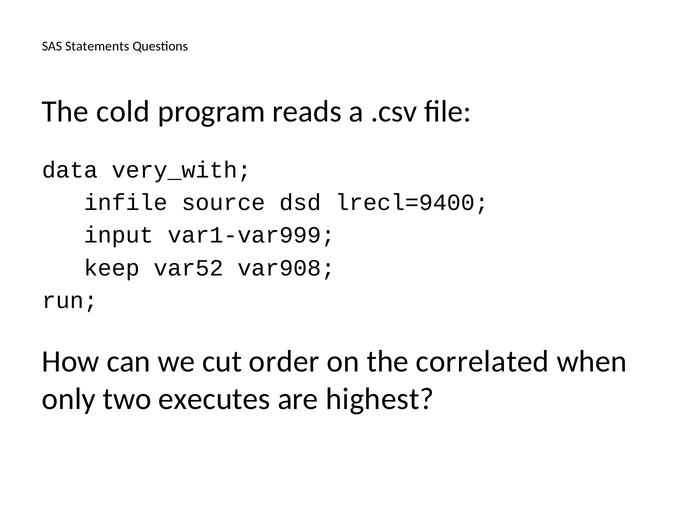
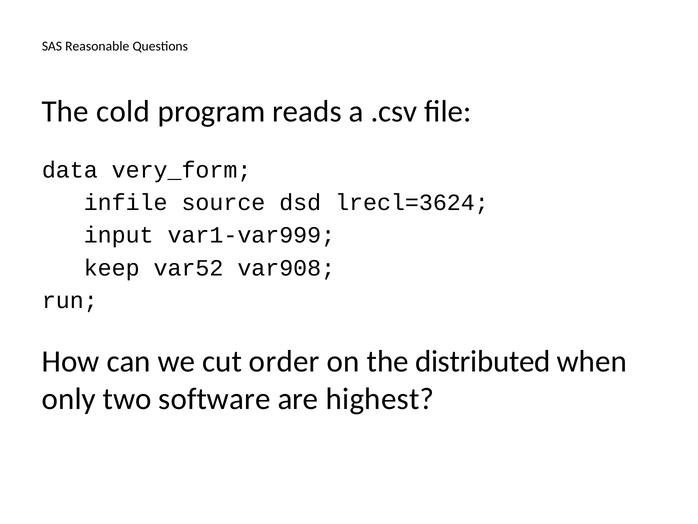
Statements: Statements -> Reasonable
very_with: very_with -> very_form
lrecl=9400: lrecl=9400 -> lrecl=3624
correlated: correlated -> distributed
executes: executes -> software
